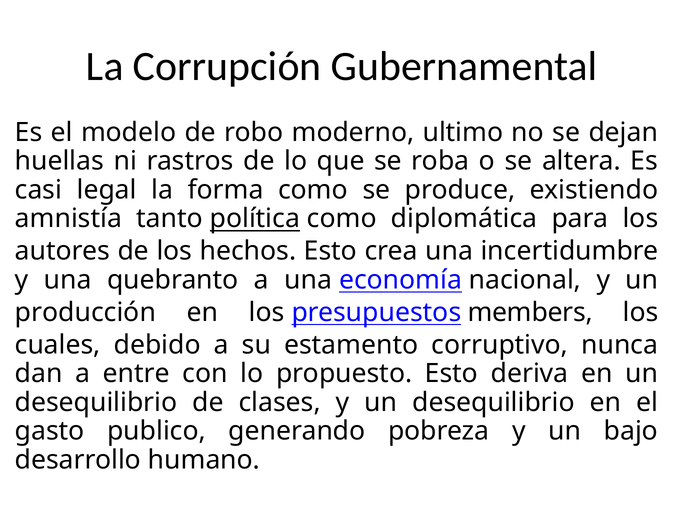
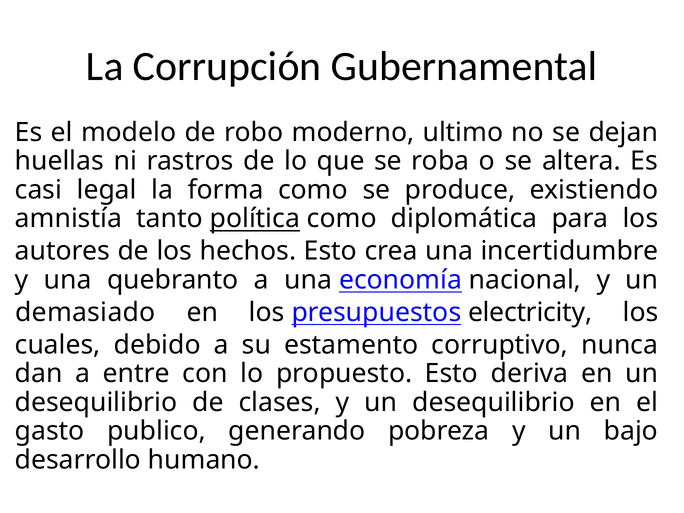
producción: producción -> demasiado
members: members -> electricity
